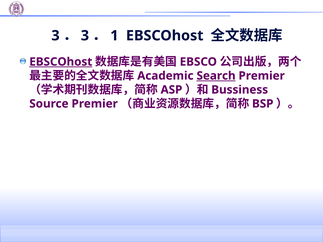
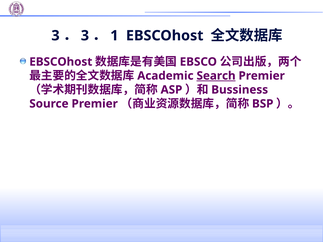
EBSCOhost at (61, 62) underline: present -> none
